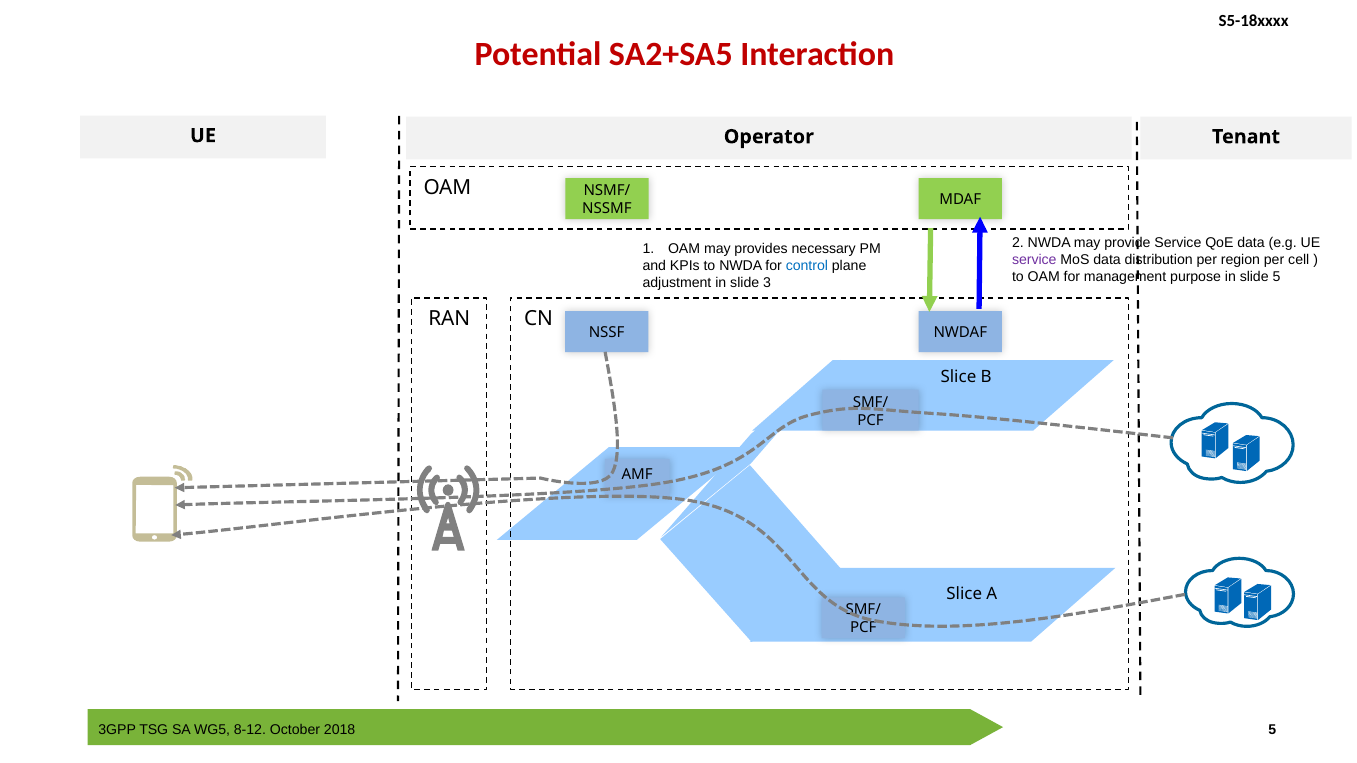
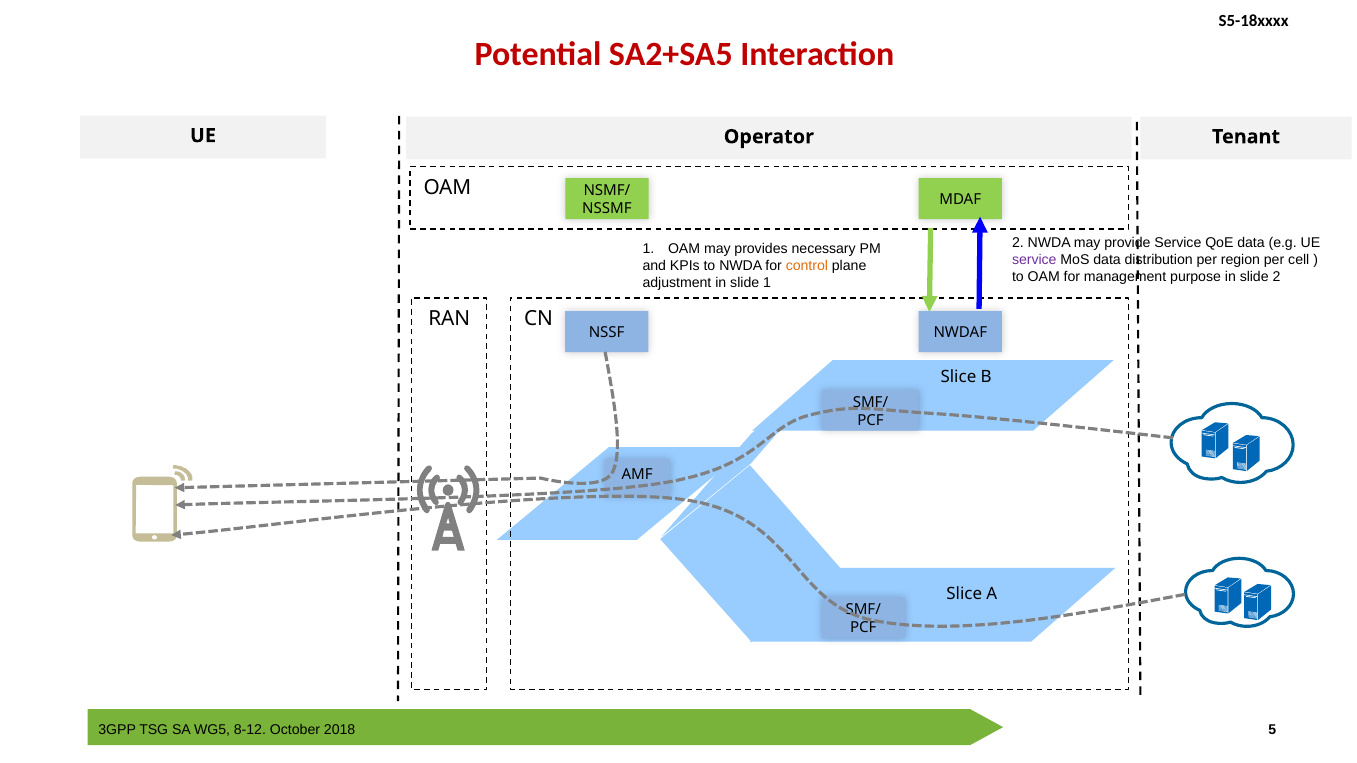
control colour: blue -> orange
slide 5: 5 -> 2
slide 3: 3 -> 1
